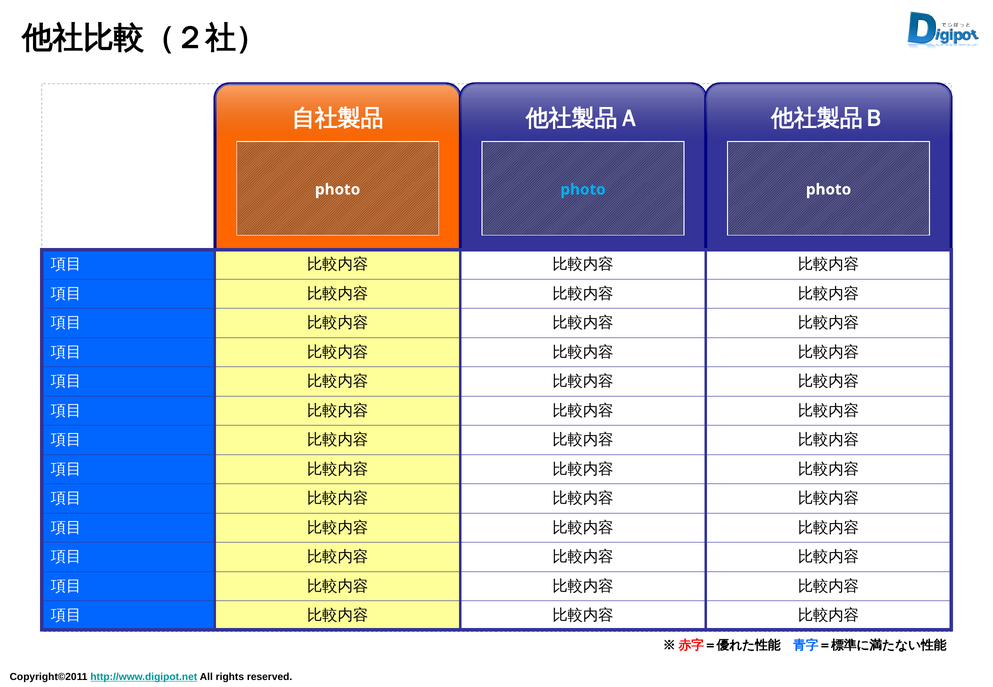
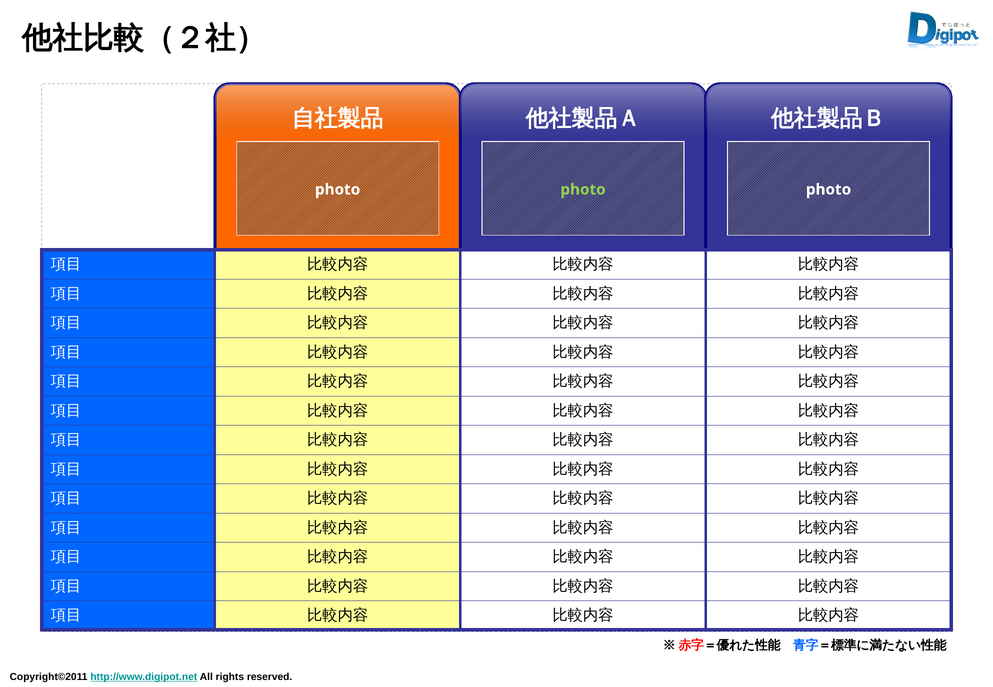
photo at (583, 190) colour: light blue -> light green
